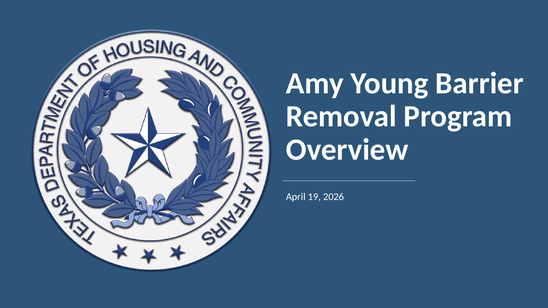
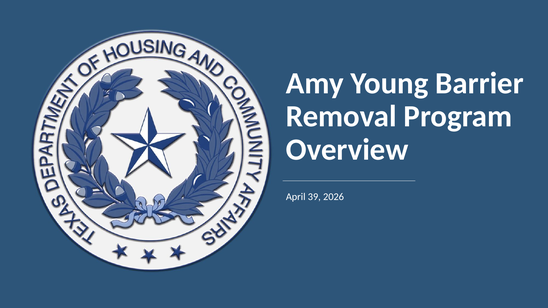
19: 19 -> 39
